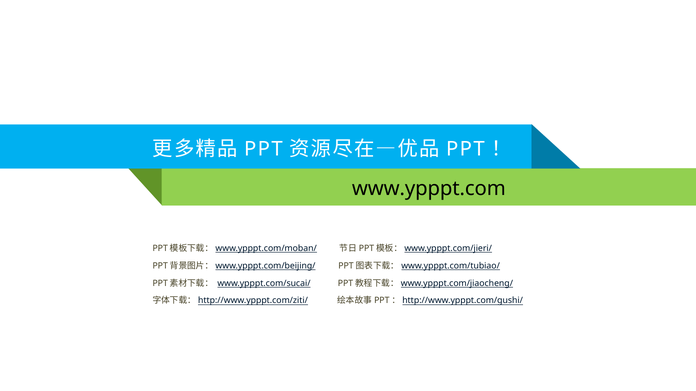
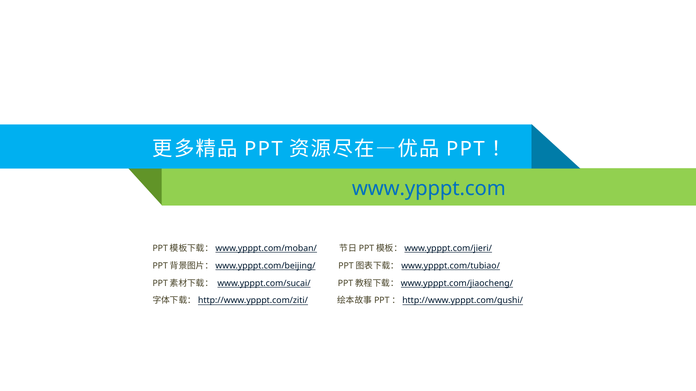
www.ypppt.com colour: black -> blue
